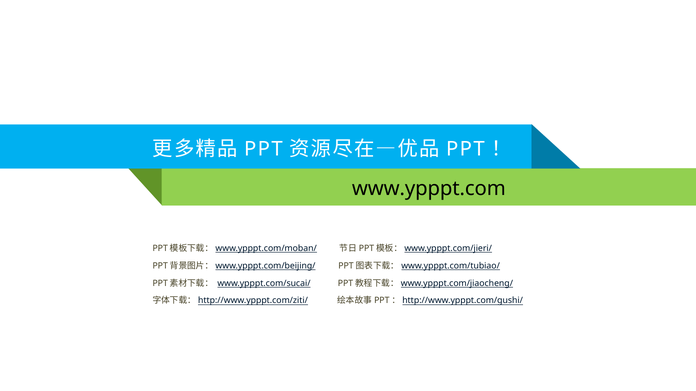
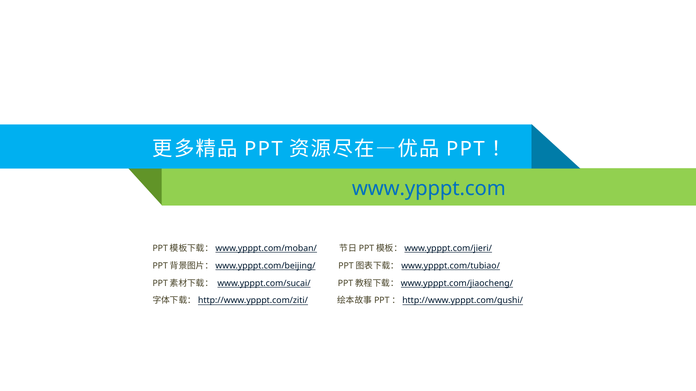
www.ypppt.com colour: black -> blue
